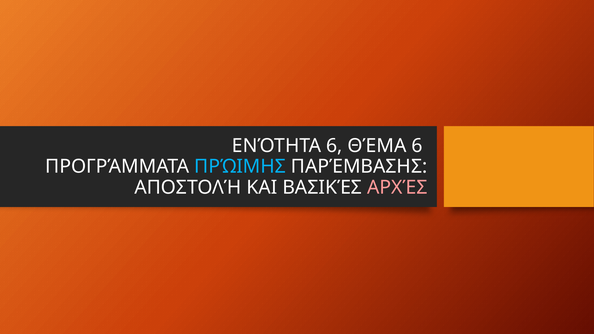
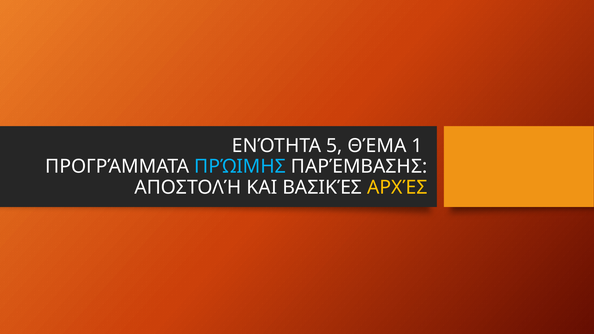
ΕΝΌΤΗΤΑ 6: 6 -> 5
ΘΈΜΑ 6: 6 -> 1
ΑΡΧΈΣ colour: pink -> yellow
